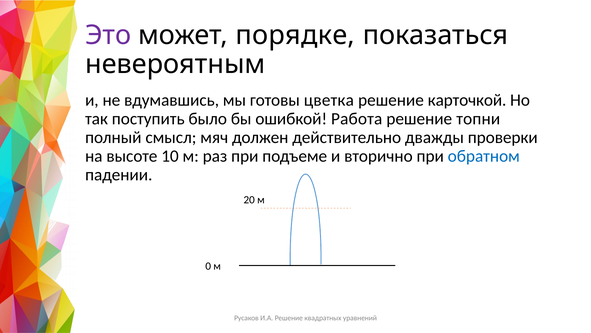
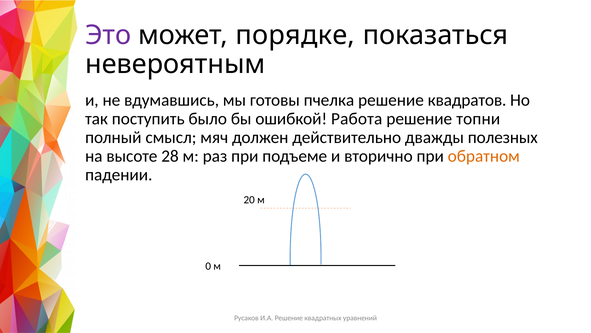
цветка: цветка -> пчелка
карточкой: карточкой -> квадратов
проверки: проверки -> полезных
10: 10 -> 28
обратном colour: blue -> orange
